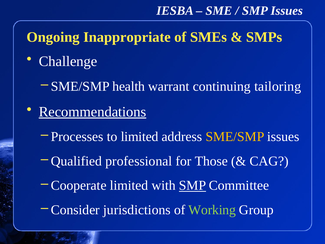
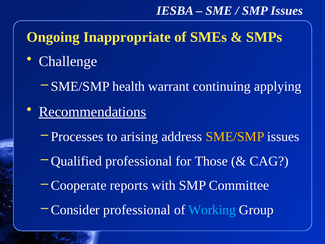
tailoring: tailoring -> applying
to limited: limited -> arising
Cooperate limited: limited -> reports
SMP at (193, 185) underline: present -> none
Consider jurisdictions: jurisdictions -> professional
Working colour: light green -> light blue
